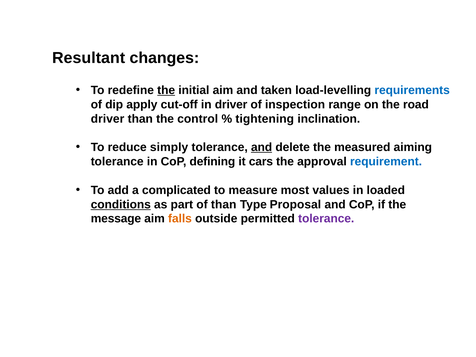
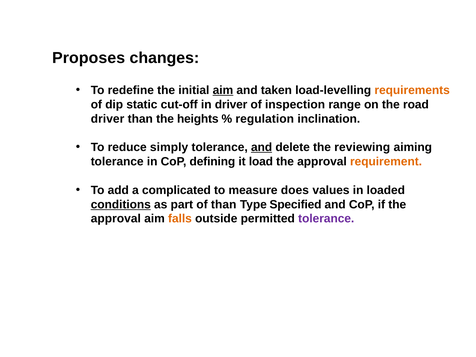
Resultant: Resultant -> Proposes
the at (166, 90) underline: present -> none
aim at (223, 90) underline: none -> present
requirements colour: blue -> orange
apply: apply -> static
control: control -> heights
tightening: tightening -> regulation
measured: measured -> reviewing
cars: cars -> load
requirement colour: blue -> orange
most: most -> does
Proposal: Proposal -> Specified
message at (116, 219): message -> approval
